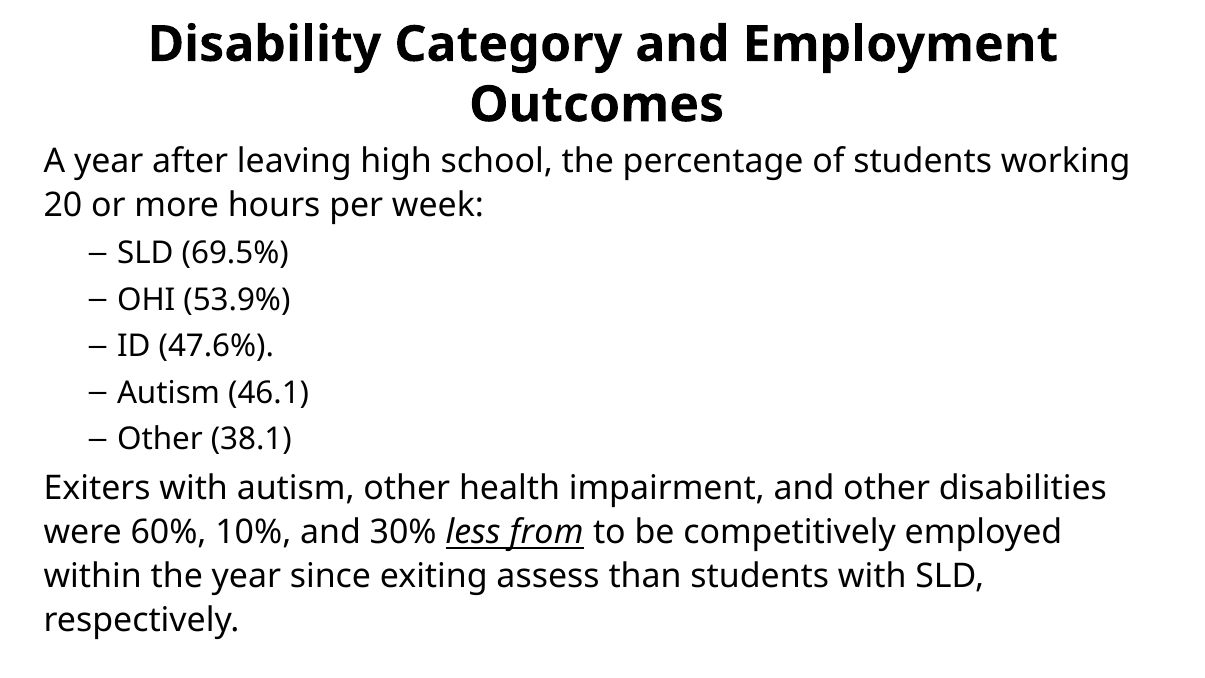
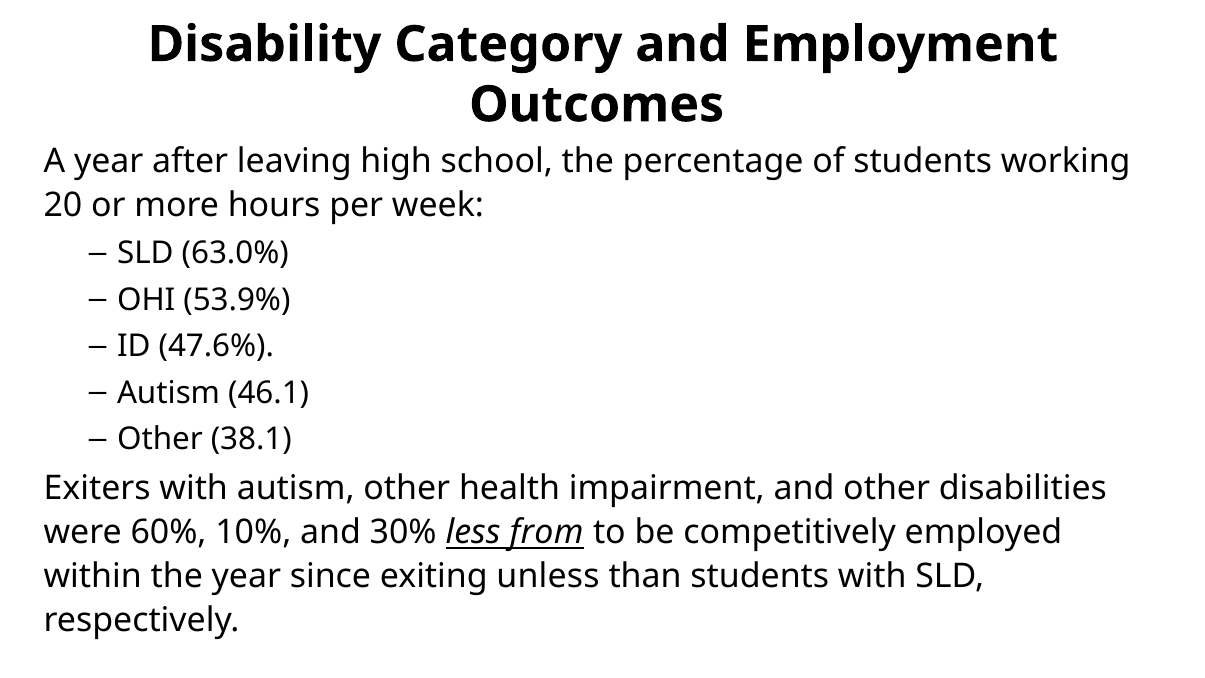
69.5%: 69.5% -> 63.0%
assess: assess -> unless
